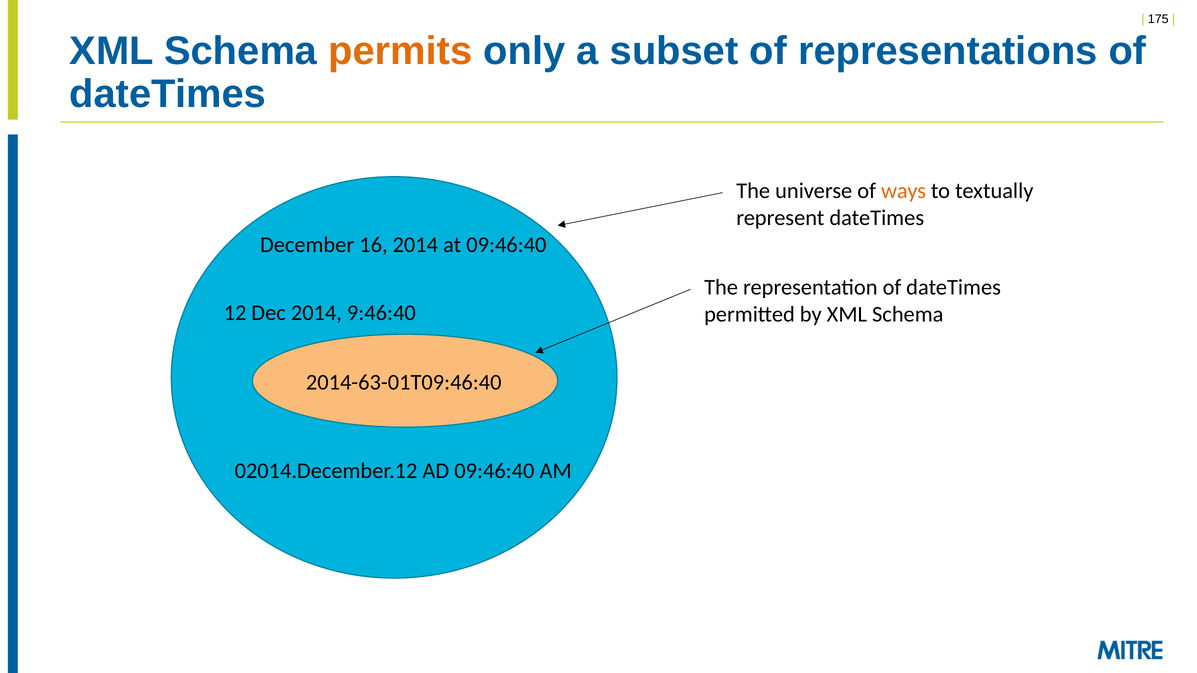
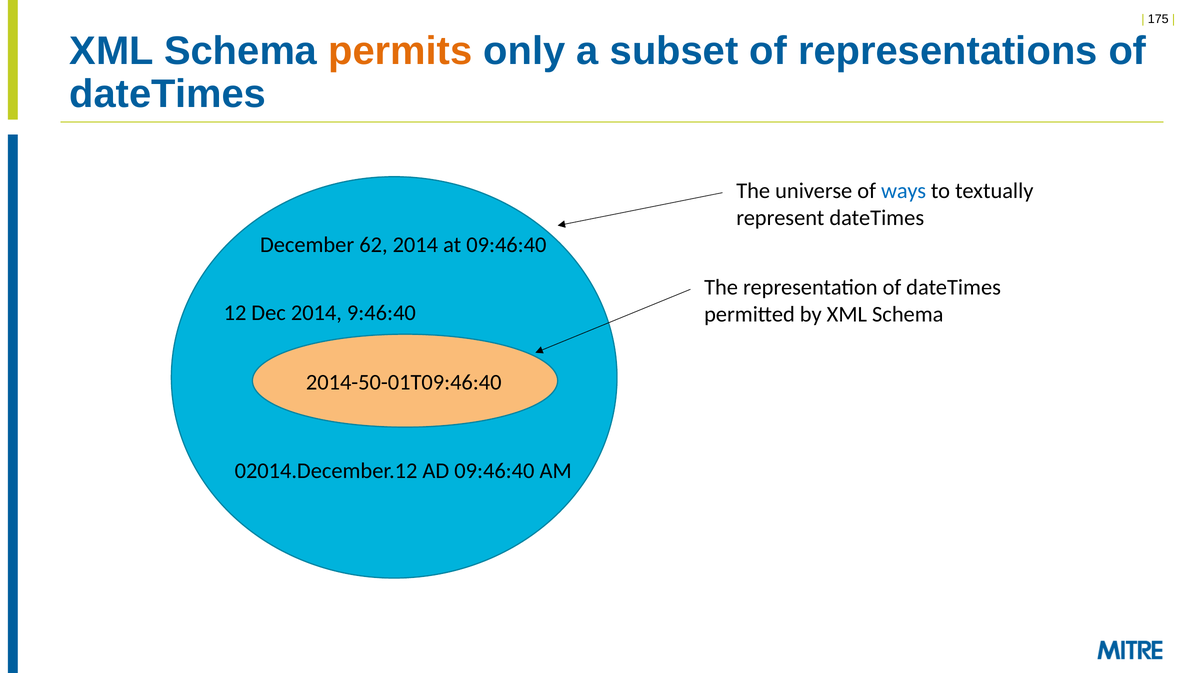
ways colour: orange -> blue
16: 16 -> 62
2014-63-01T09:46:40: 2014-63-01T09:46:40 -> 2014-50-01T09:46:40
